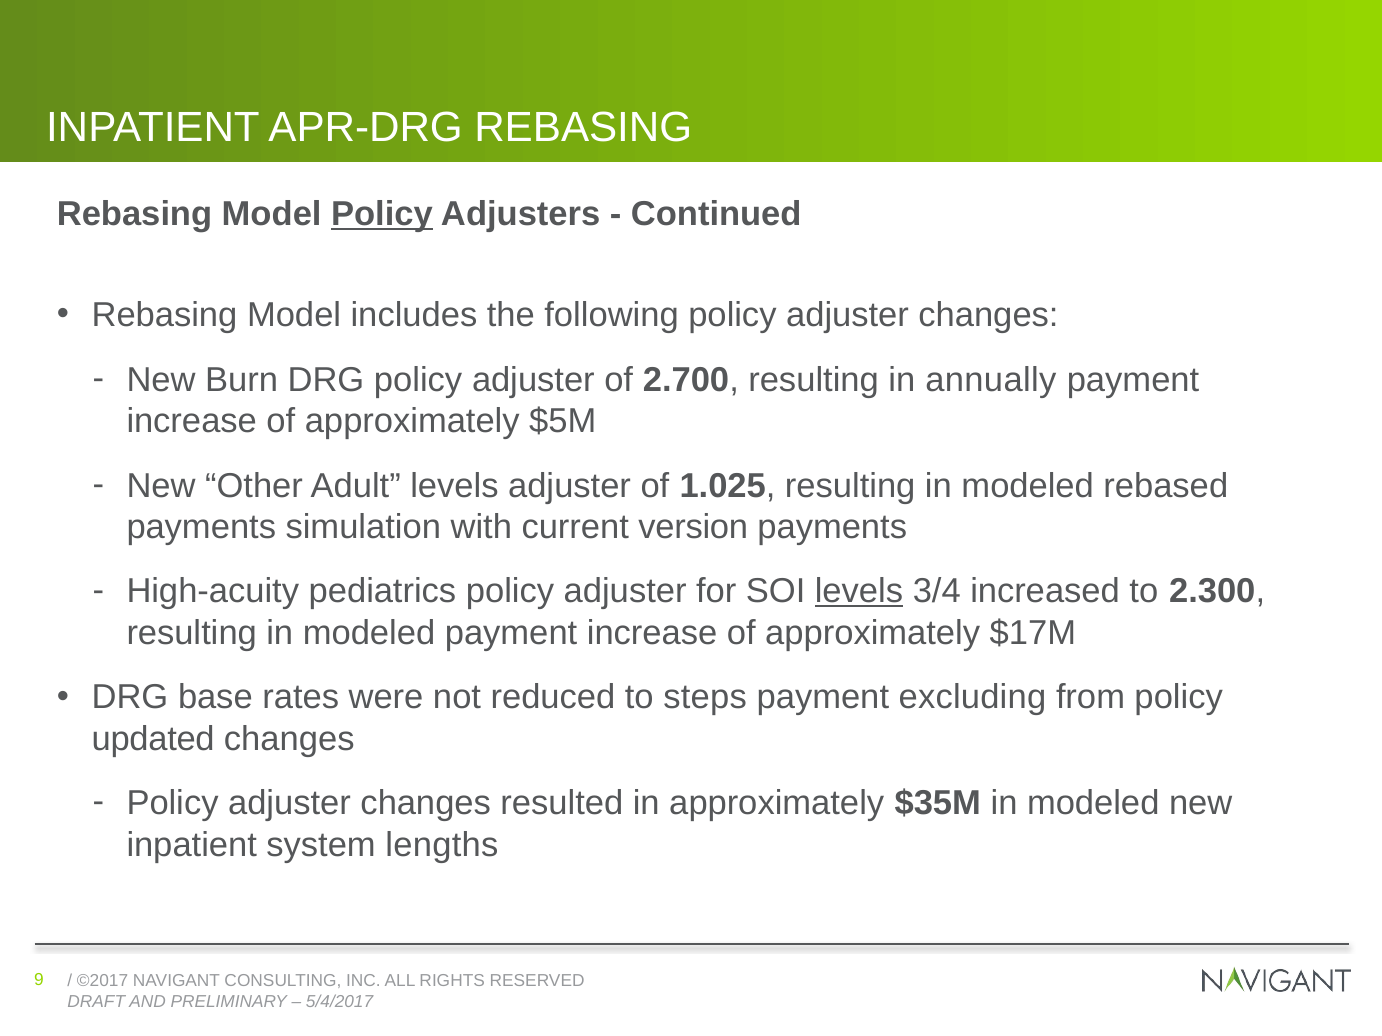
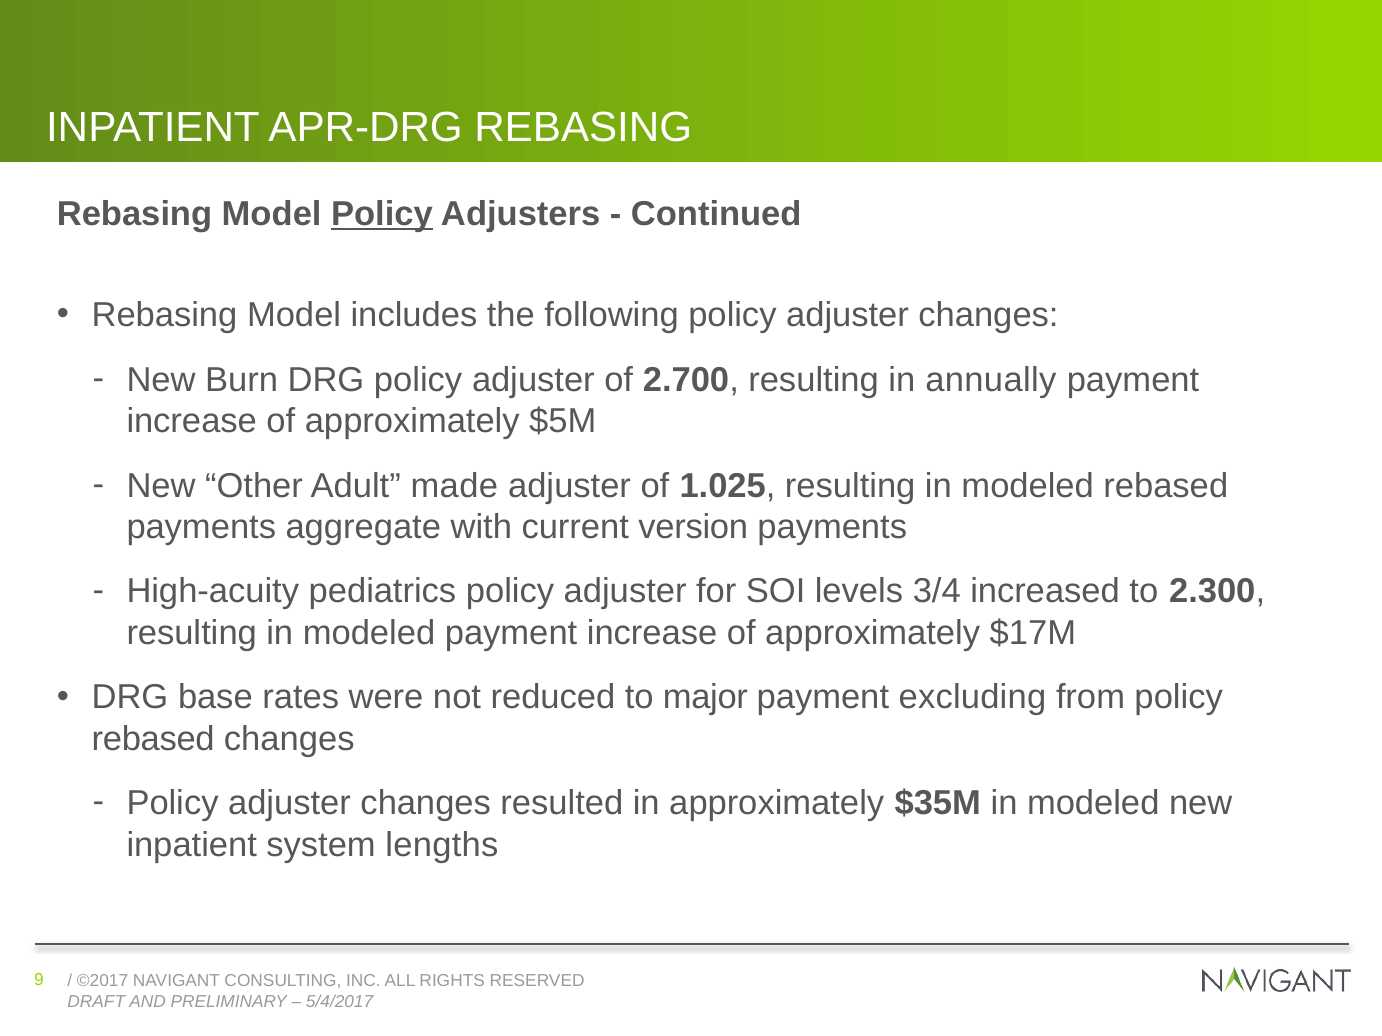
Adult levels: levels -> made
simulation: simulation -> aggregate
levels at (859, 592) underline: present -> none
steps: steps -> major
updated at (153, 739): updated -> rebased
